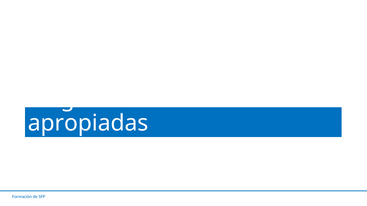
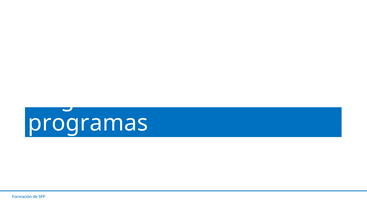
apropiadas: apropiadas -> programas
